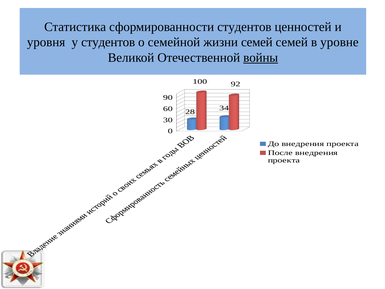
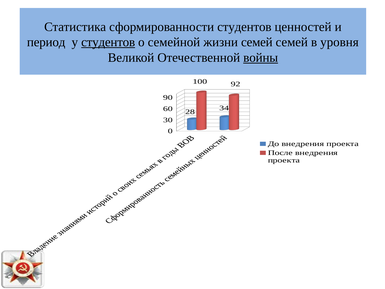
уровня: уровня -> период
студентов at (108, 42) underline: none -> present
уровне: уровне -> уровня
